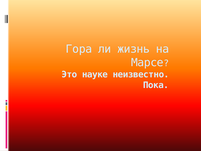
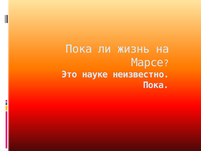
Гора at (79, 49): Гора -> Пока
